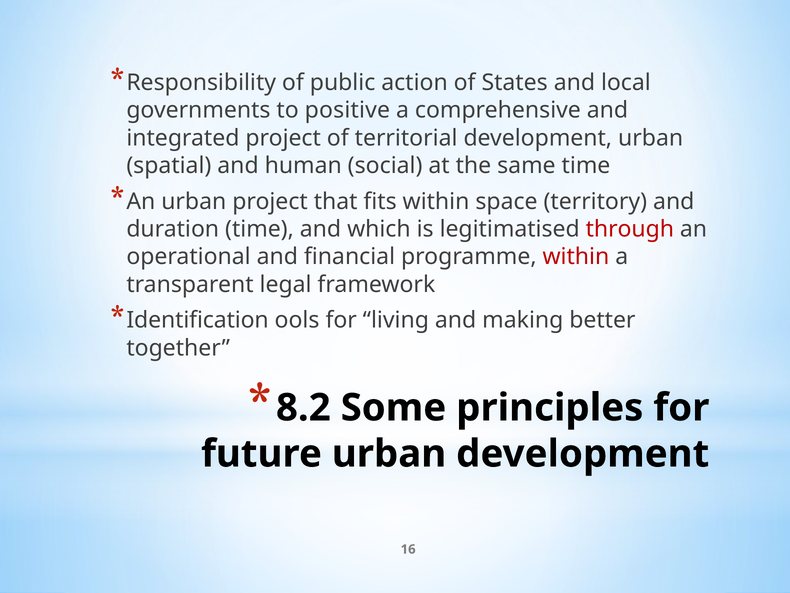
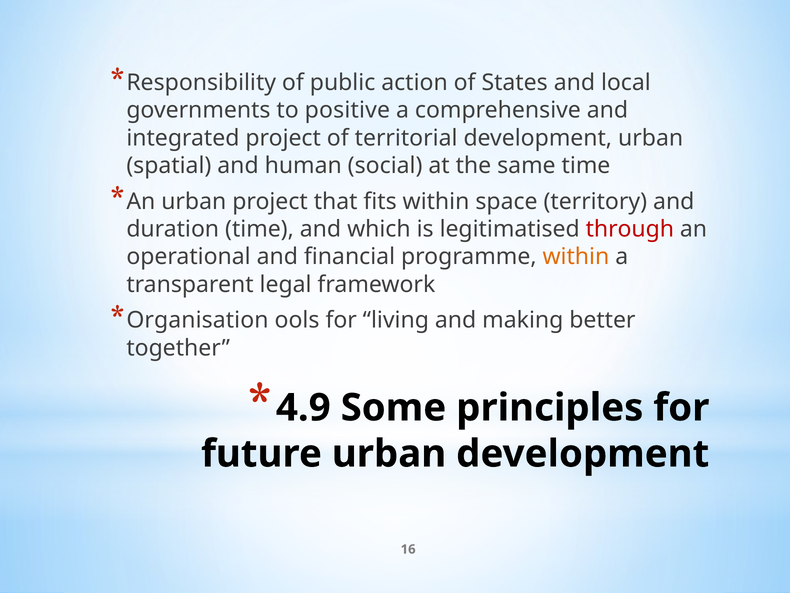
within at (576, 257) colour: red -> orange
Identification: Identification -> Organisation
8.2: 8.2 -> 4.9
